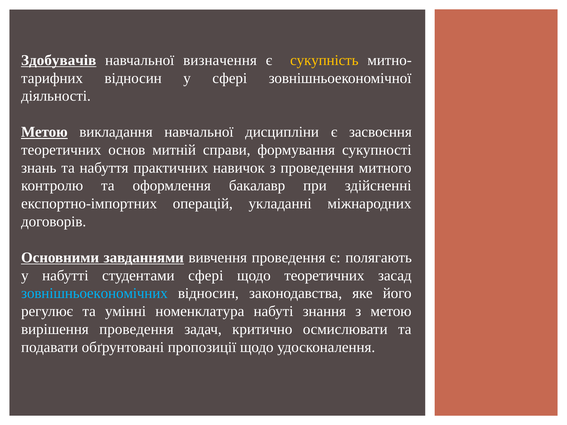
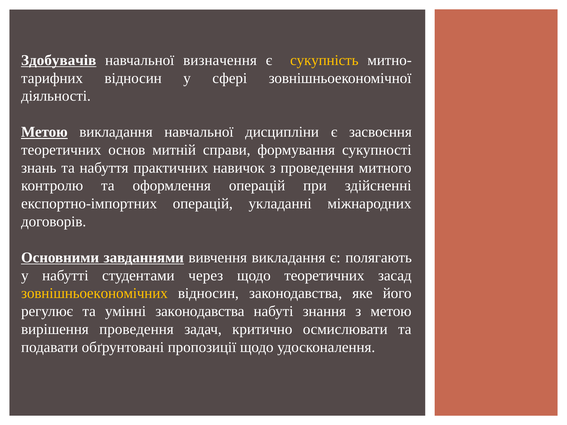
оформлення бакалавр: бакалавр -> операцій
вивчення проведення: проведення -> викладання
студентами сфері: сфері -> через
зовнішньоекономічних colour: light blue -> yellow
умінні номенклатура: номенклатура -> законодавства
